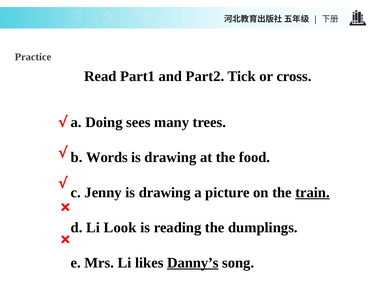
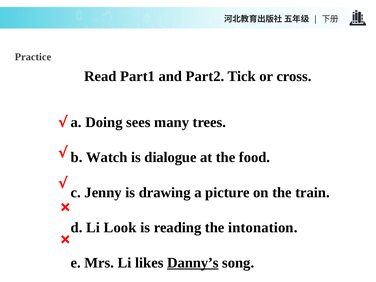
Words: Words -> Watch
drawing at (170, 157): drawing -> dialogue
train underline: present -> none
dumplings: dumplings -> intonation
